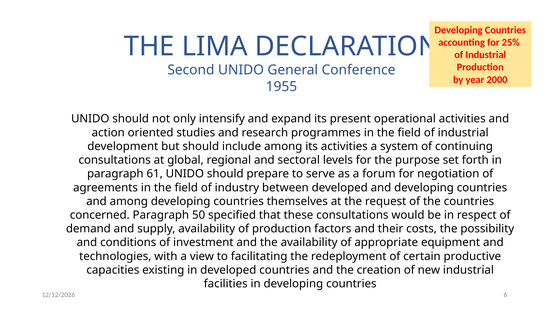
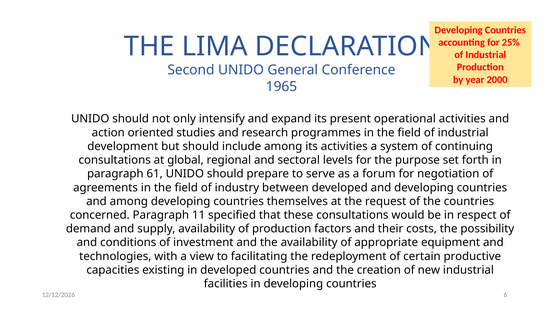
1955: 1955 -> 1965
50: 50 -> 11
